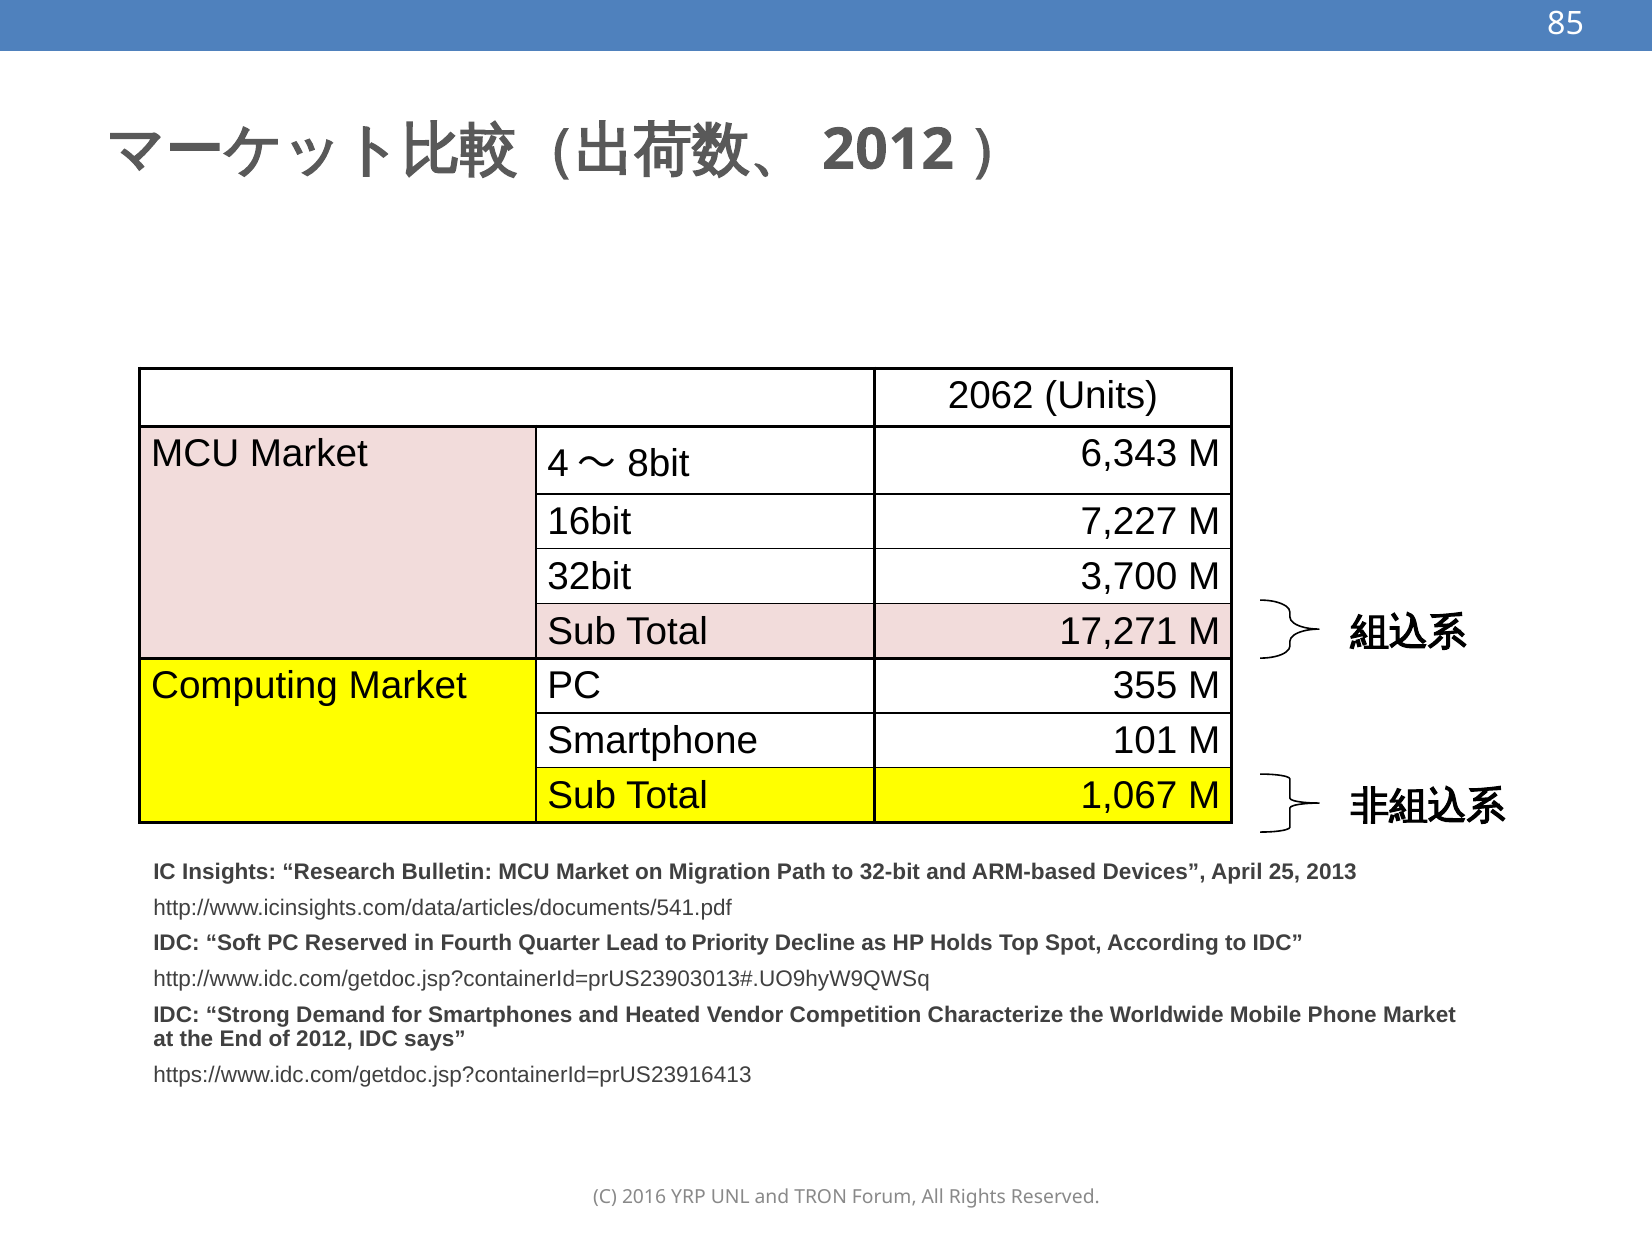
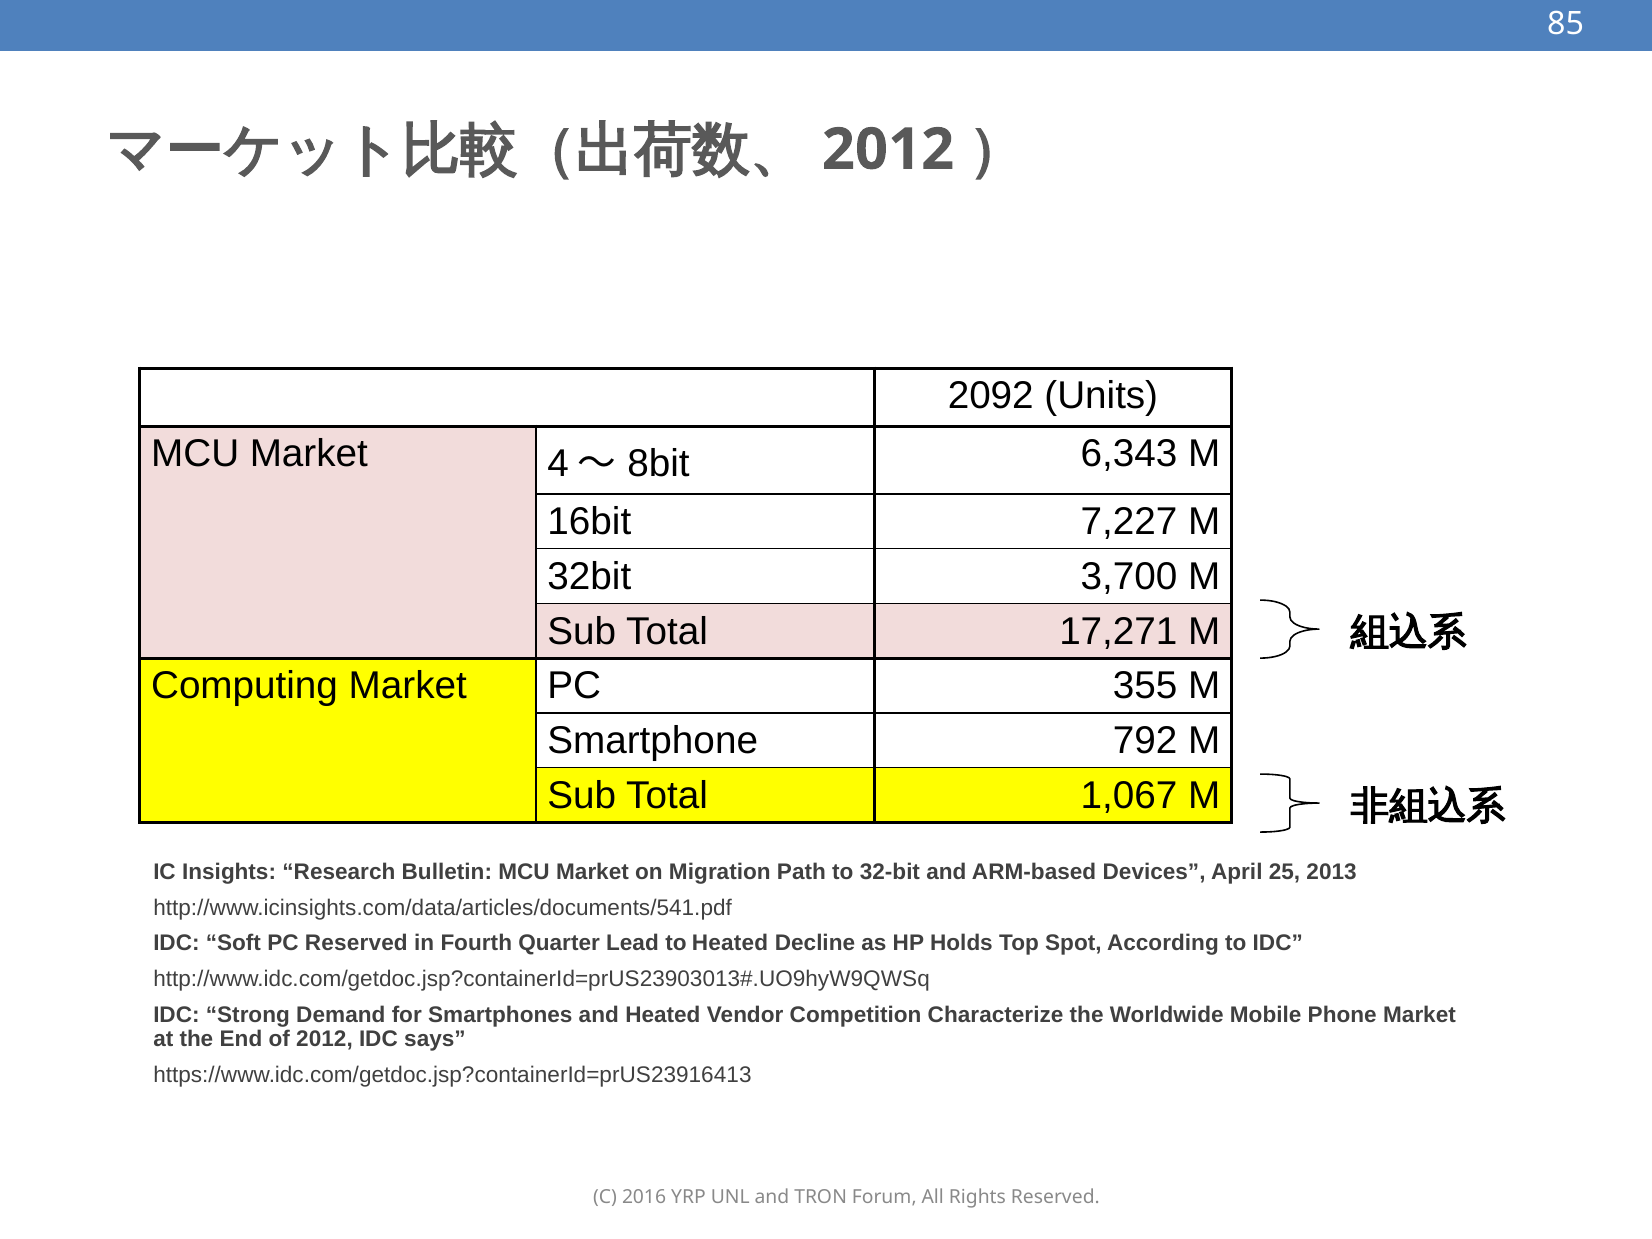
2062: 2062 -> 2092
101: 101 -> 792
to Priority: Priority -> Heated
